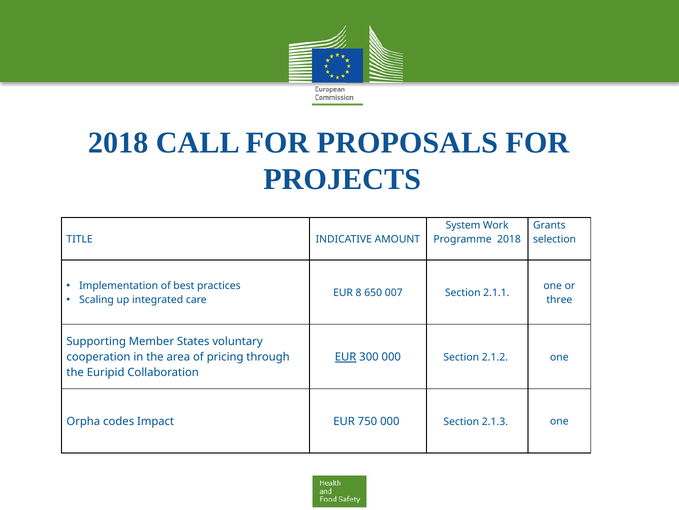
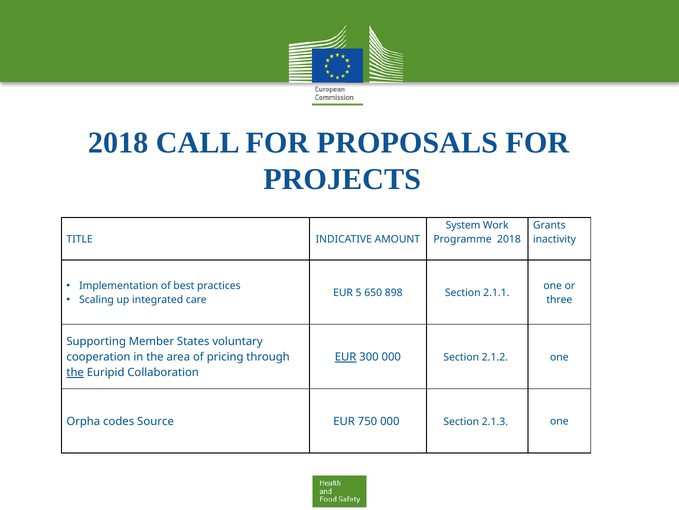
selection: selection -> inactivity
8: 8 -> 5
007: 007 -> 898
the at (75, 372) underline: none -> present
Impact: Impact -> Source
